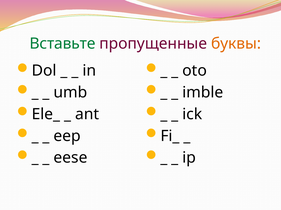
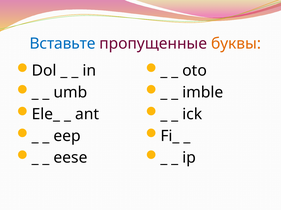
Вставьте colour: green -> blue
